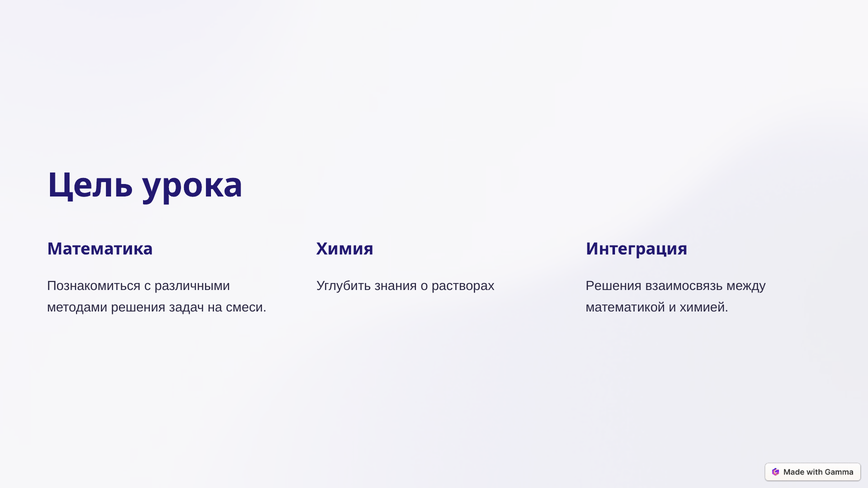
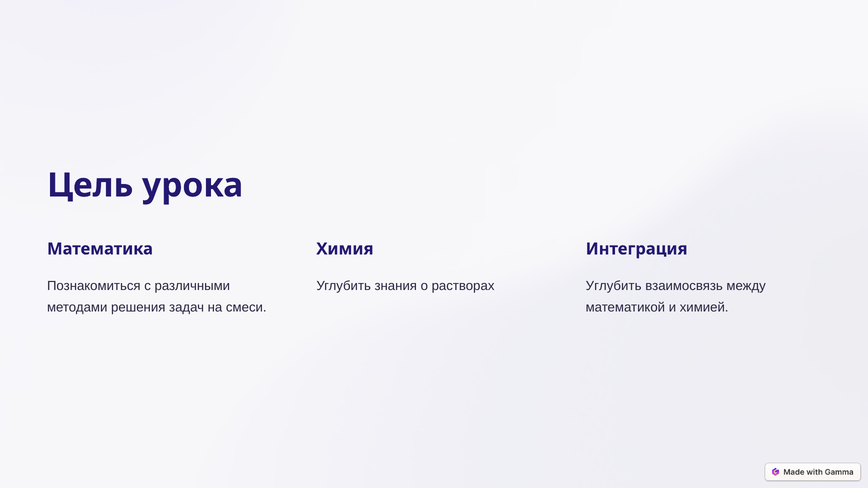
Решения at (614, 286): Решения -> Углубить
